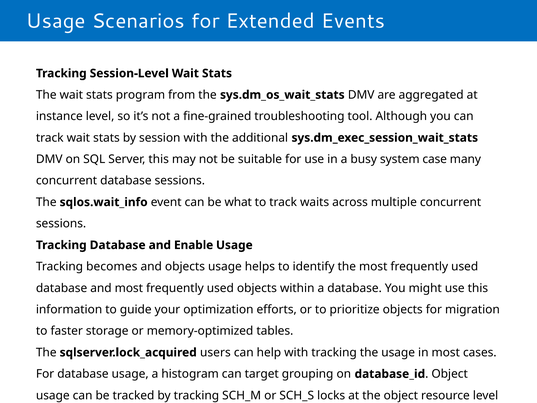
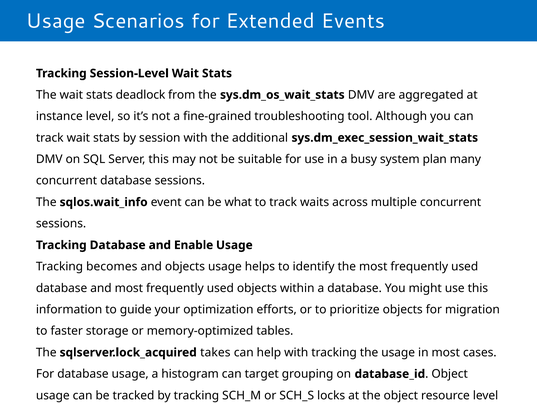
program: program -> deadlock
case: case -> plan
users: users -> takes
